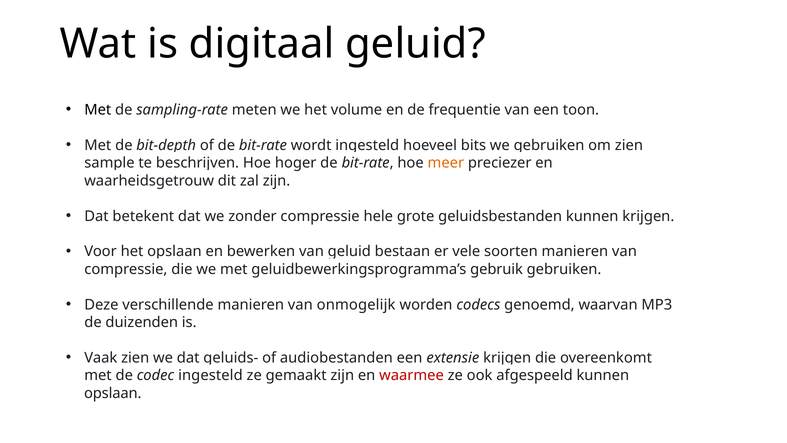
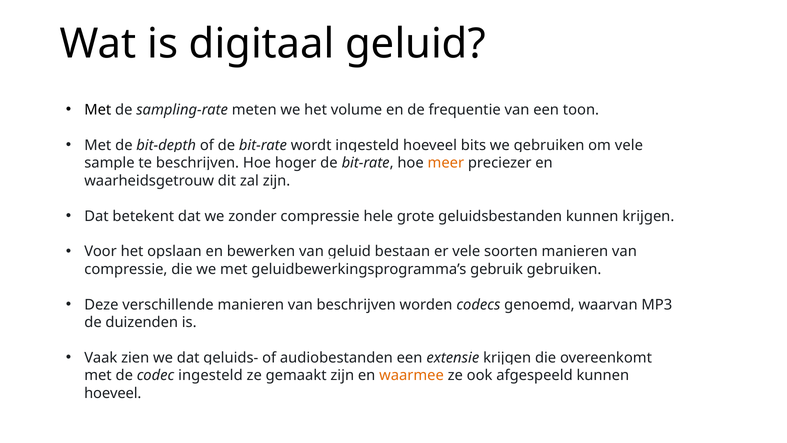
om zien: zien -> vele
van onmogelijk: onmogelijk -> beschrijven
waarmee colour: red -> orange
opslaan at (113, 393): opslaan -> hoeveel
